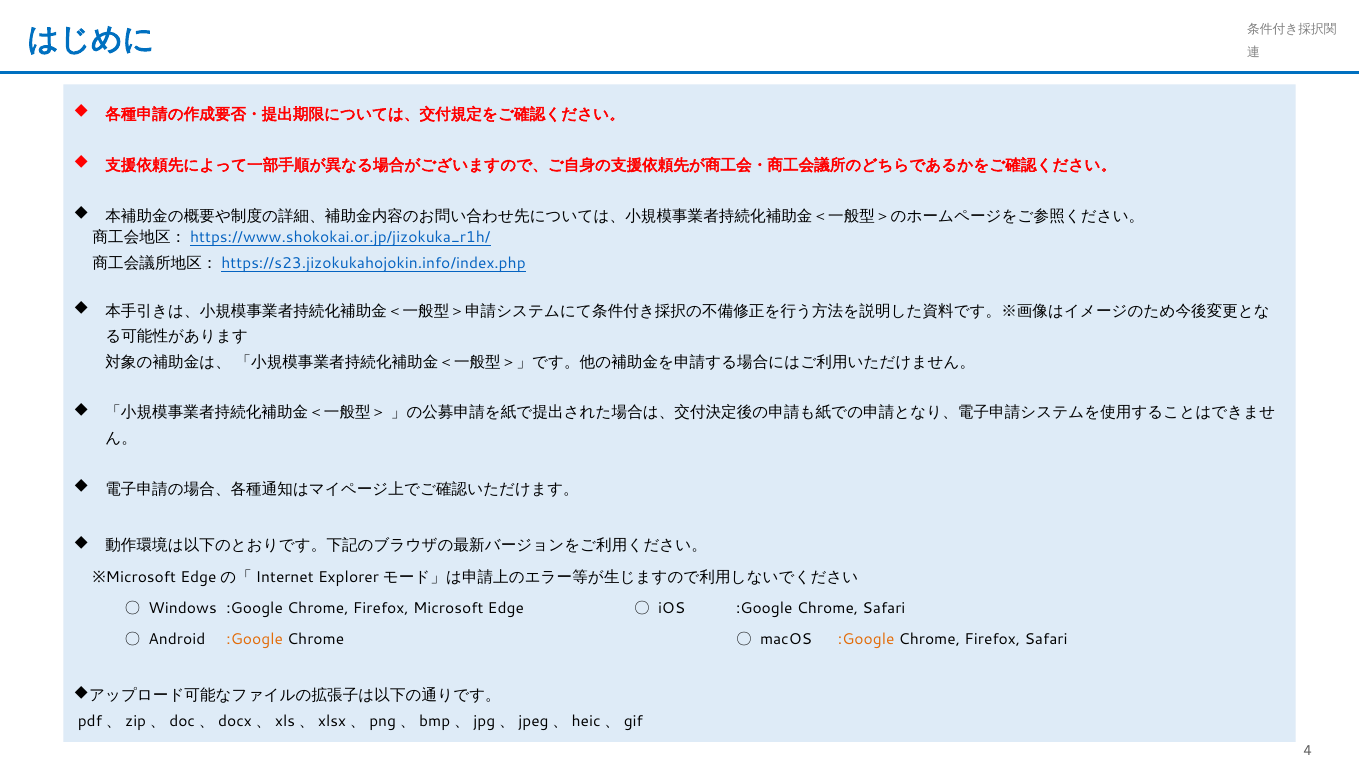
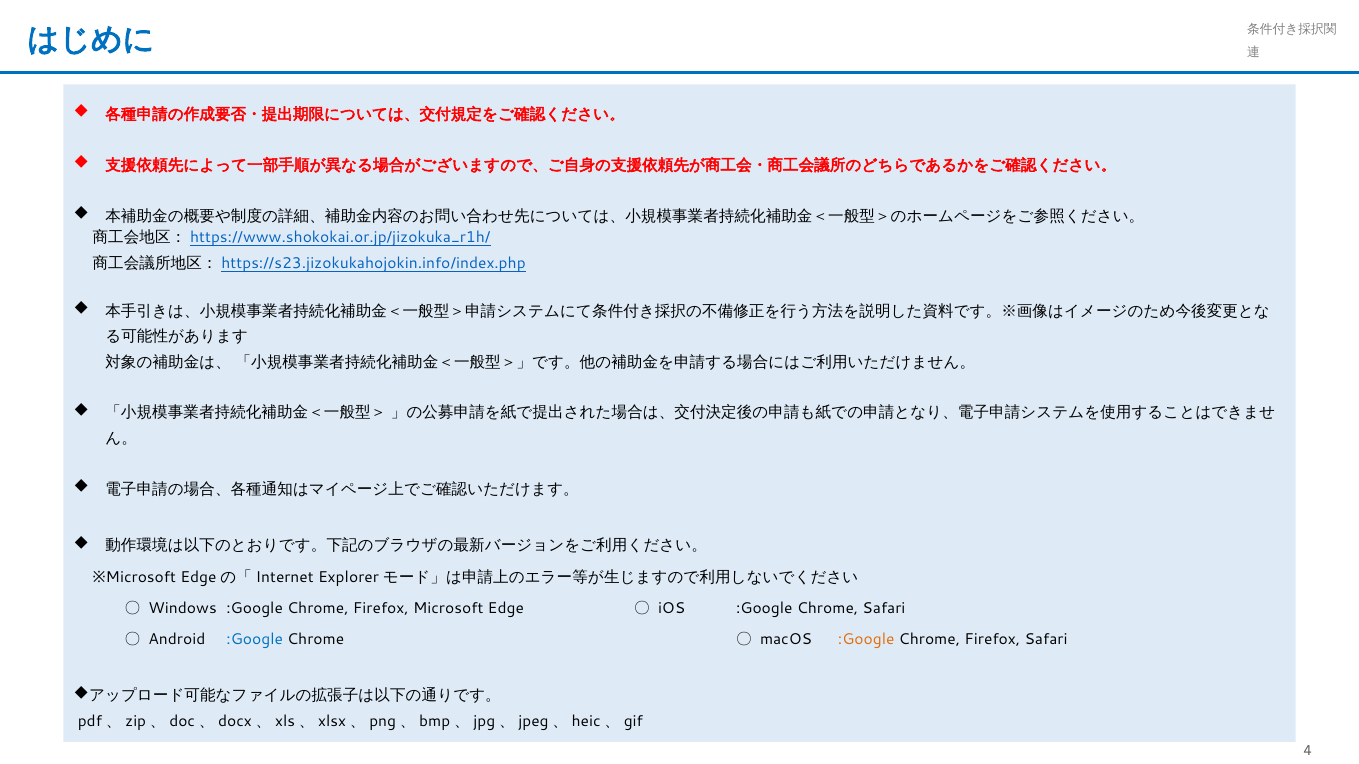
:Google at (255, 640) colour: orange -> blue
